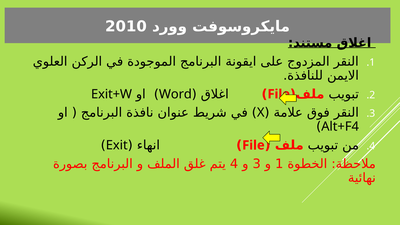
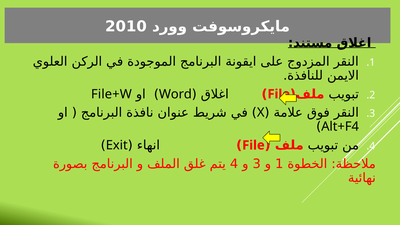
Exit+W: Exit+W -> File+W
